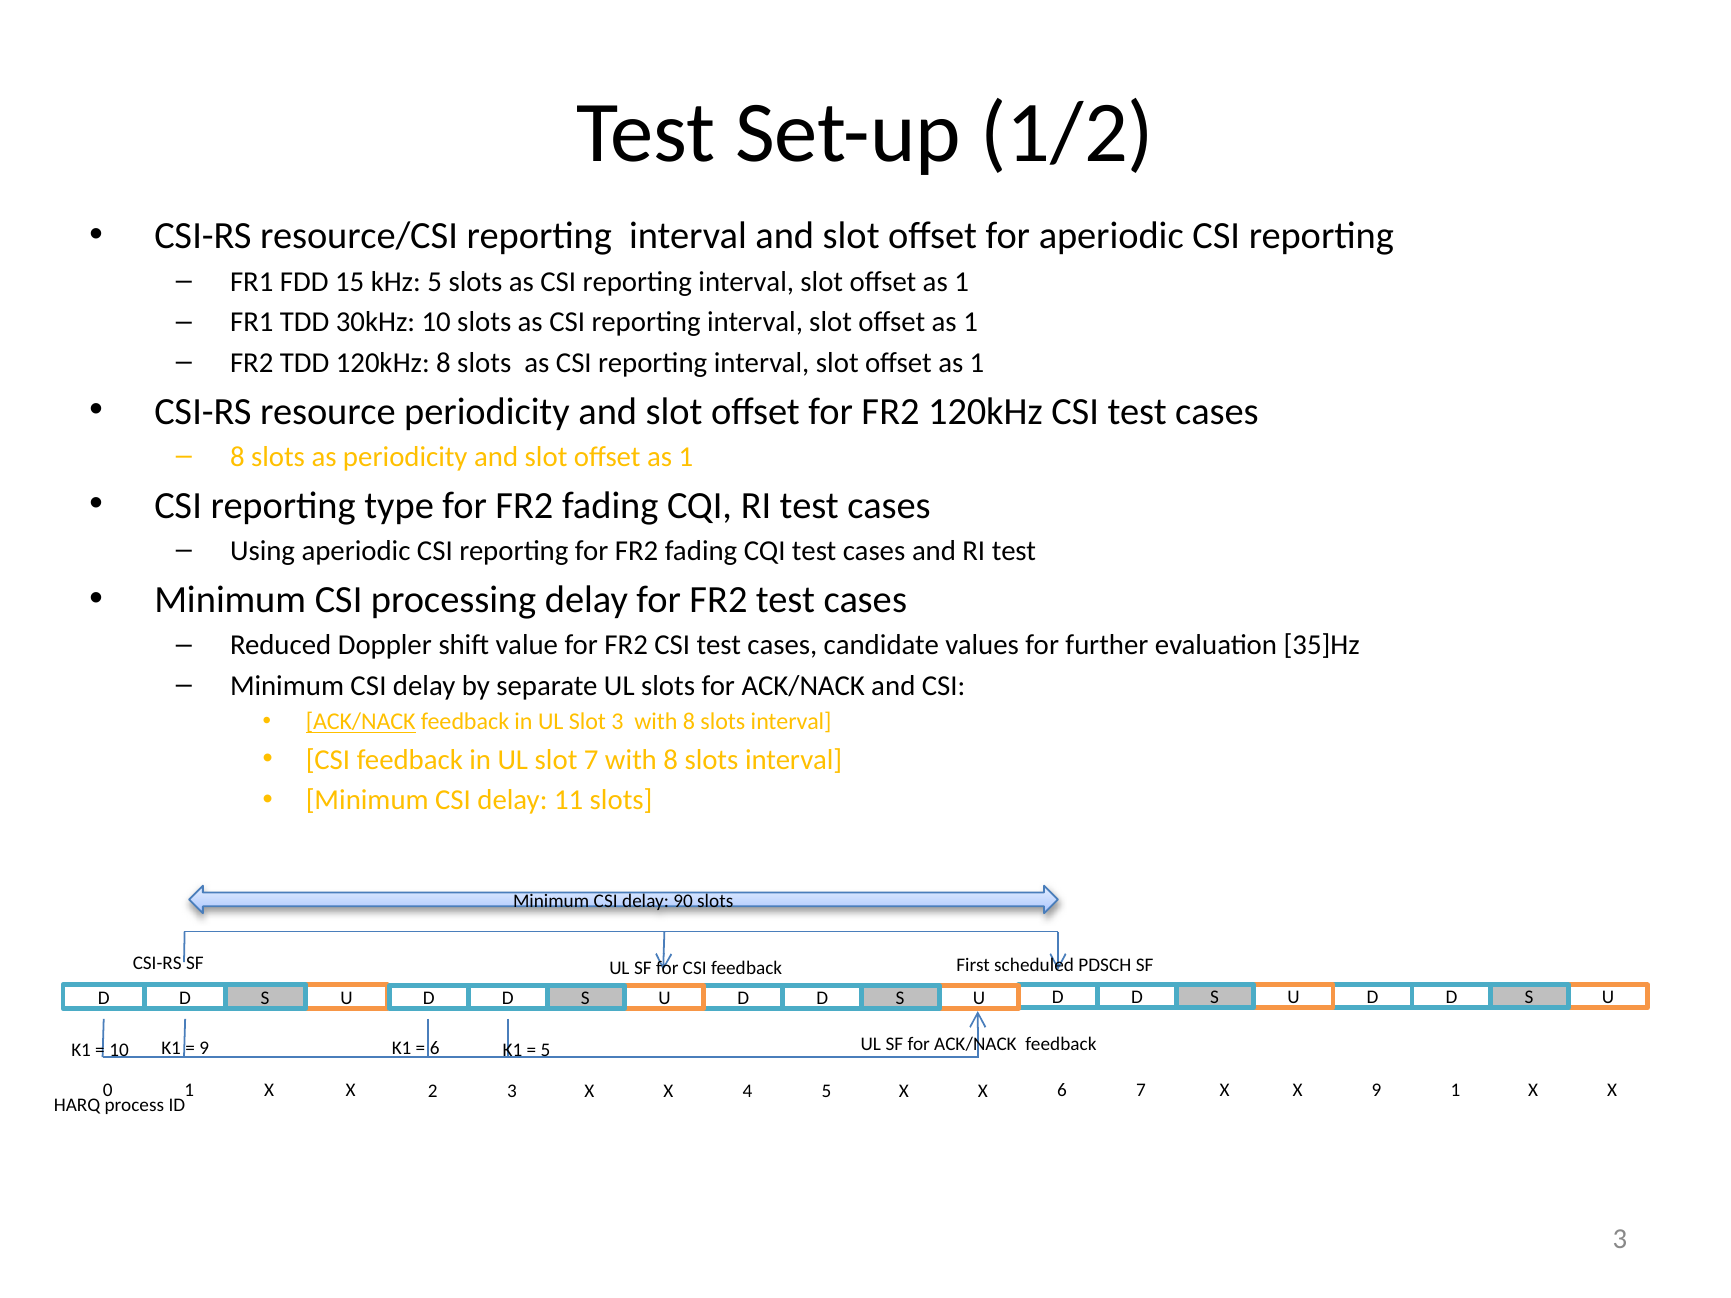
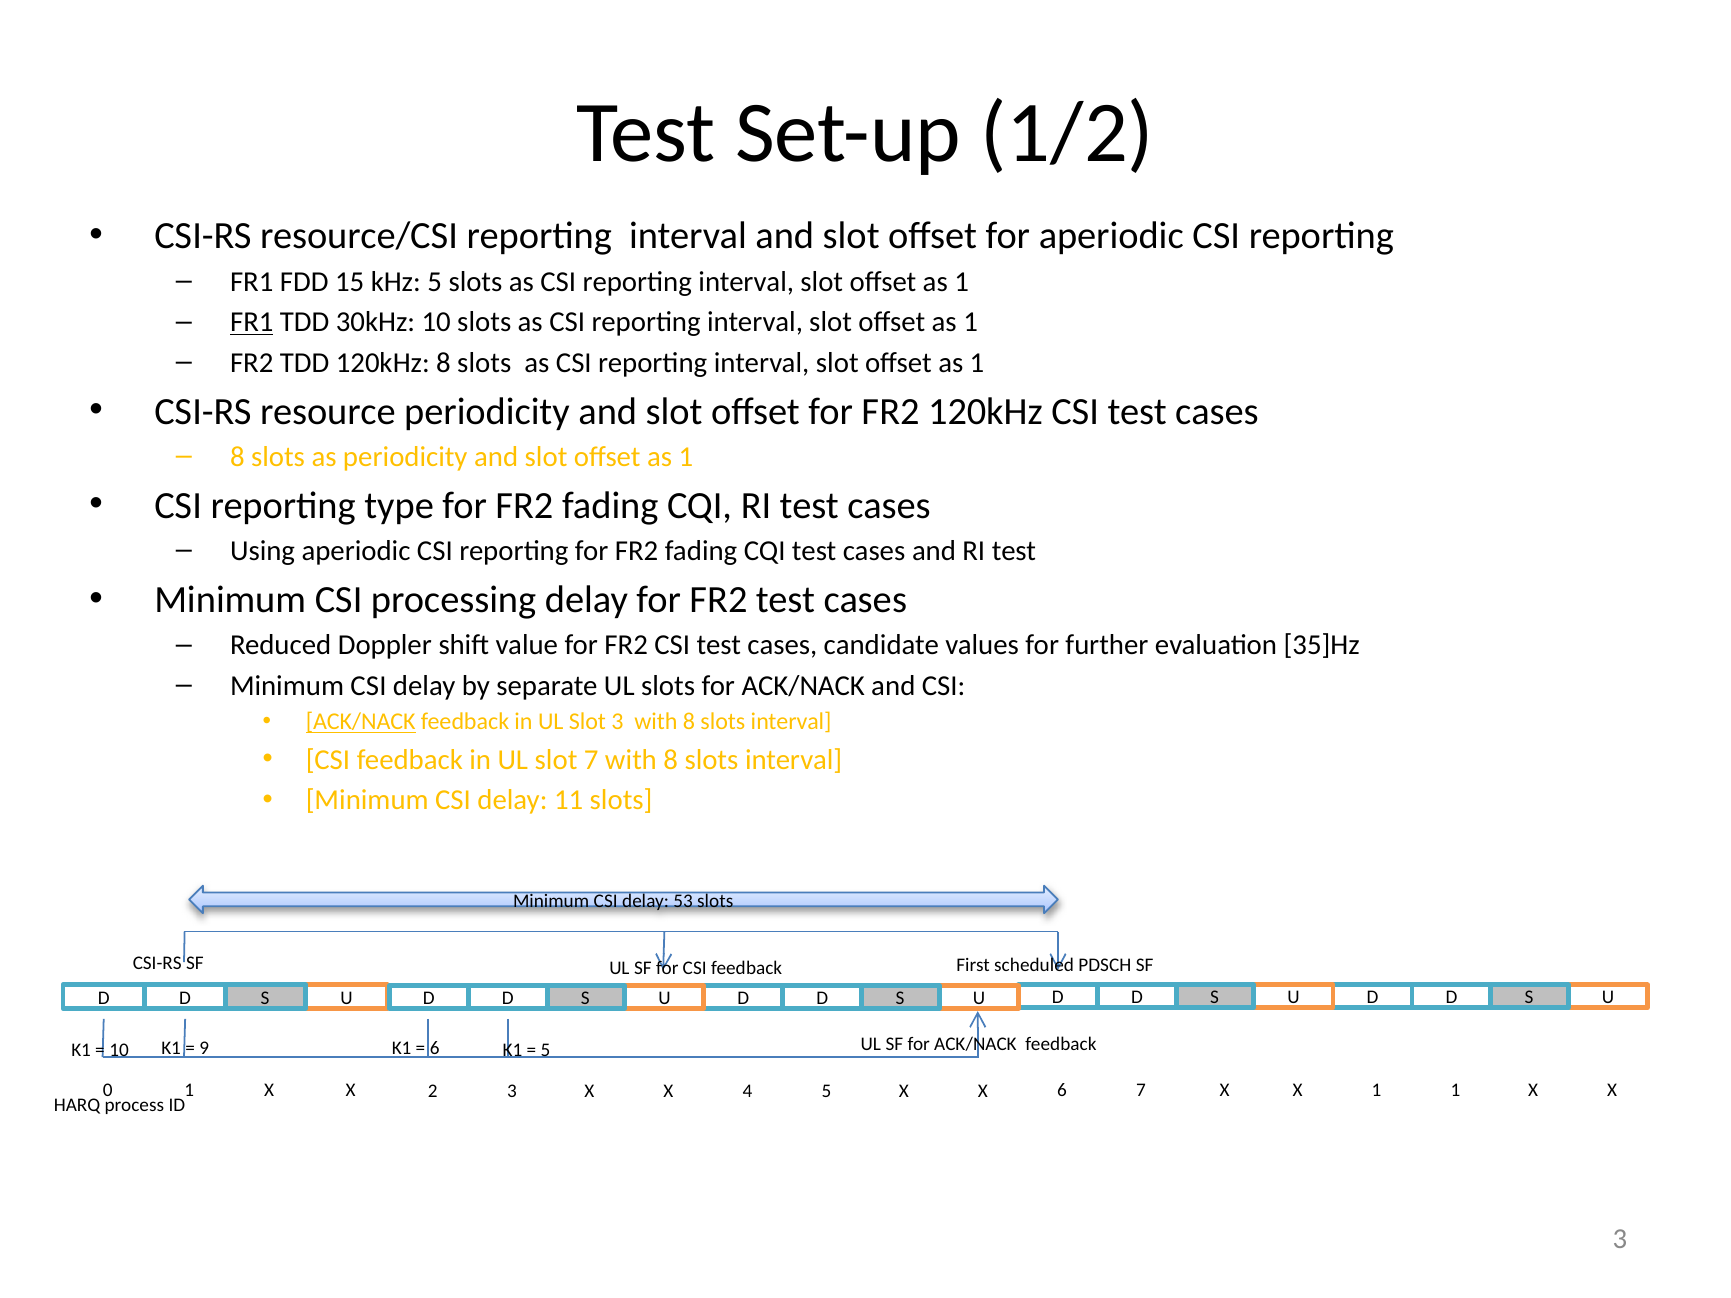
FR1 at (252, 322) underline: none -> present
90: 90 -> 53
1 9: 9 -> 1
